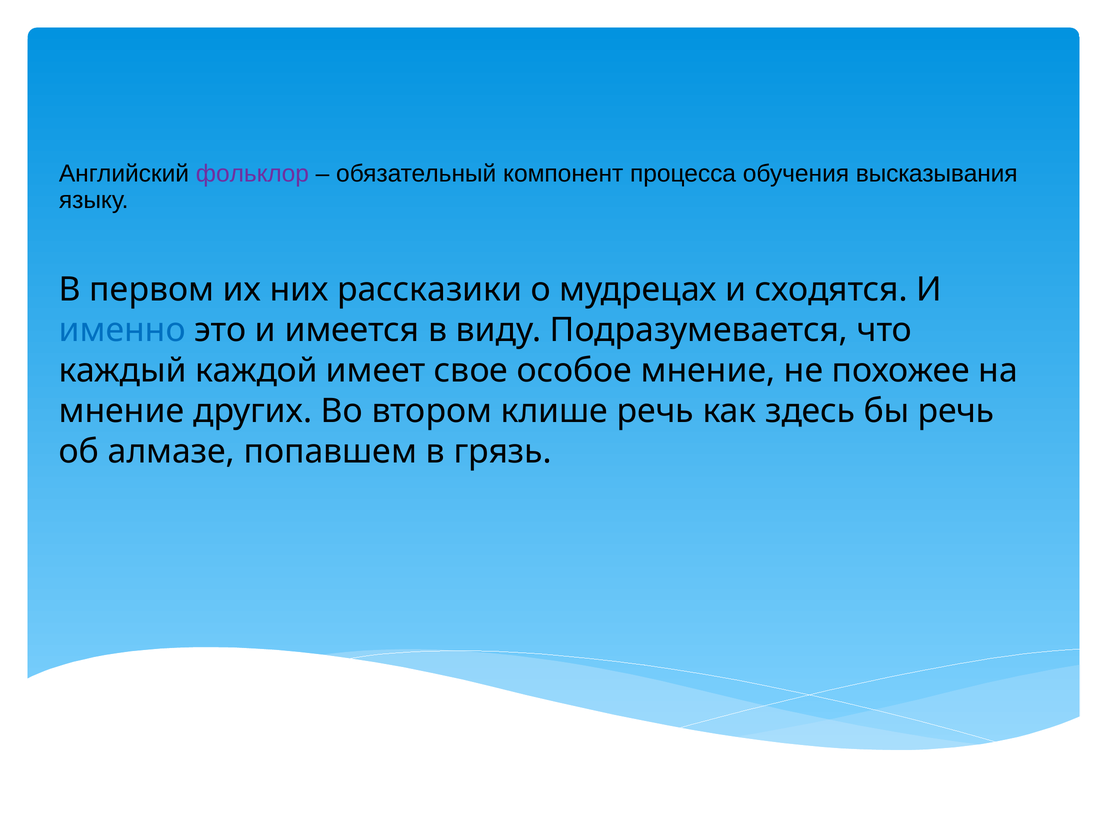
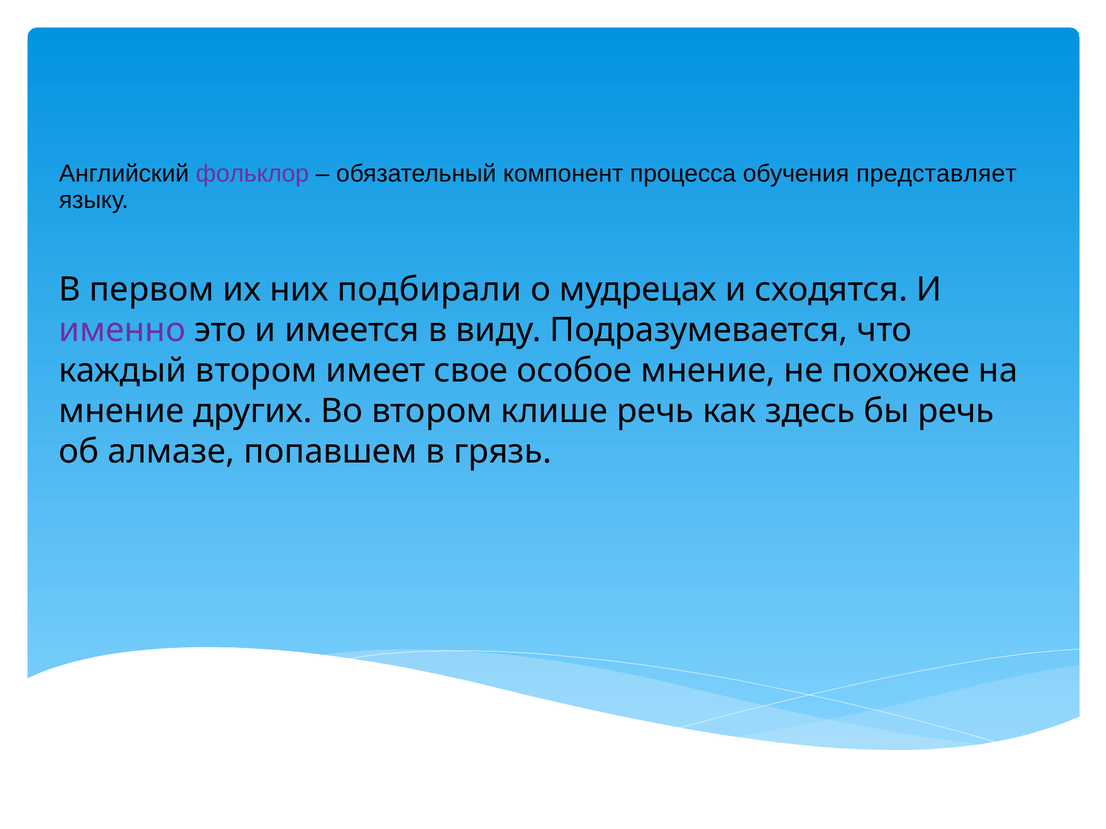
высказывания: высказывания -> представляет
рассказики: рассказики -> подбирали
именно colour: blue -> purple
каждый каждой: каждой -> втором
